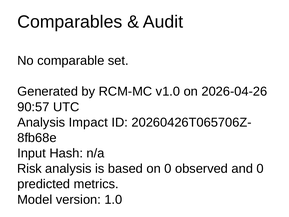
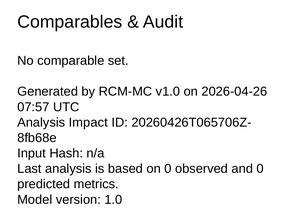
90:57: 90:57 -> 07:57
Risk: Risk -> Last
